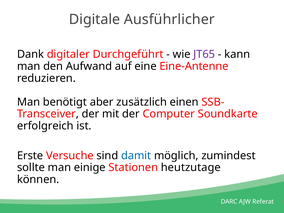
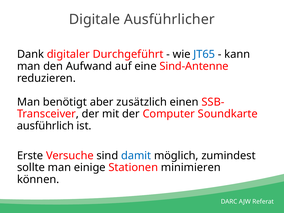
JT65 colour: purple -> blue
Eine-Antenne: Eine-Antenne -> Sind-Antenne
erfolgreich: erfolgreich -> ausführlich
heutzutage: heutzutage -> minimieren
